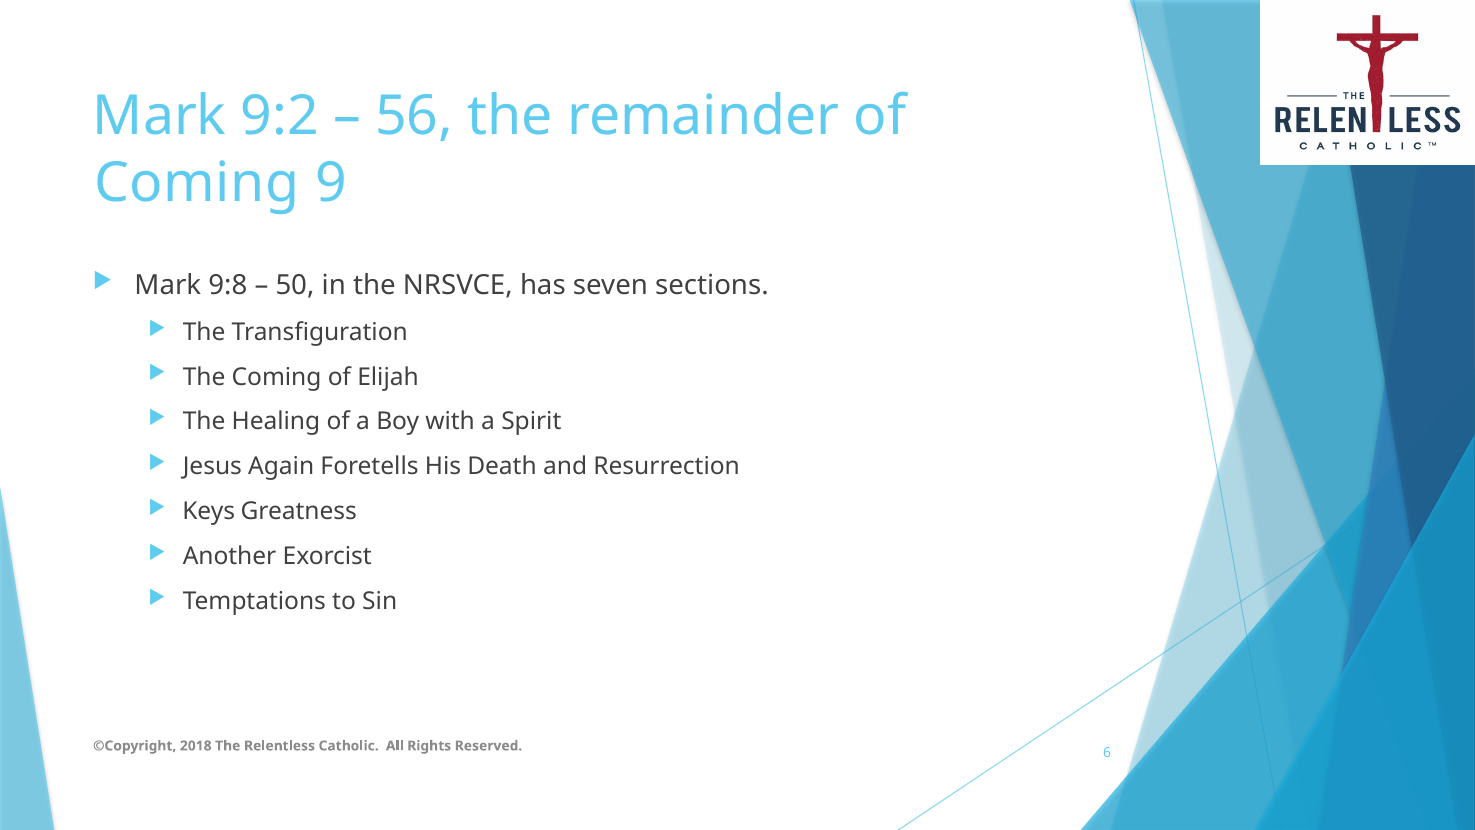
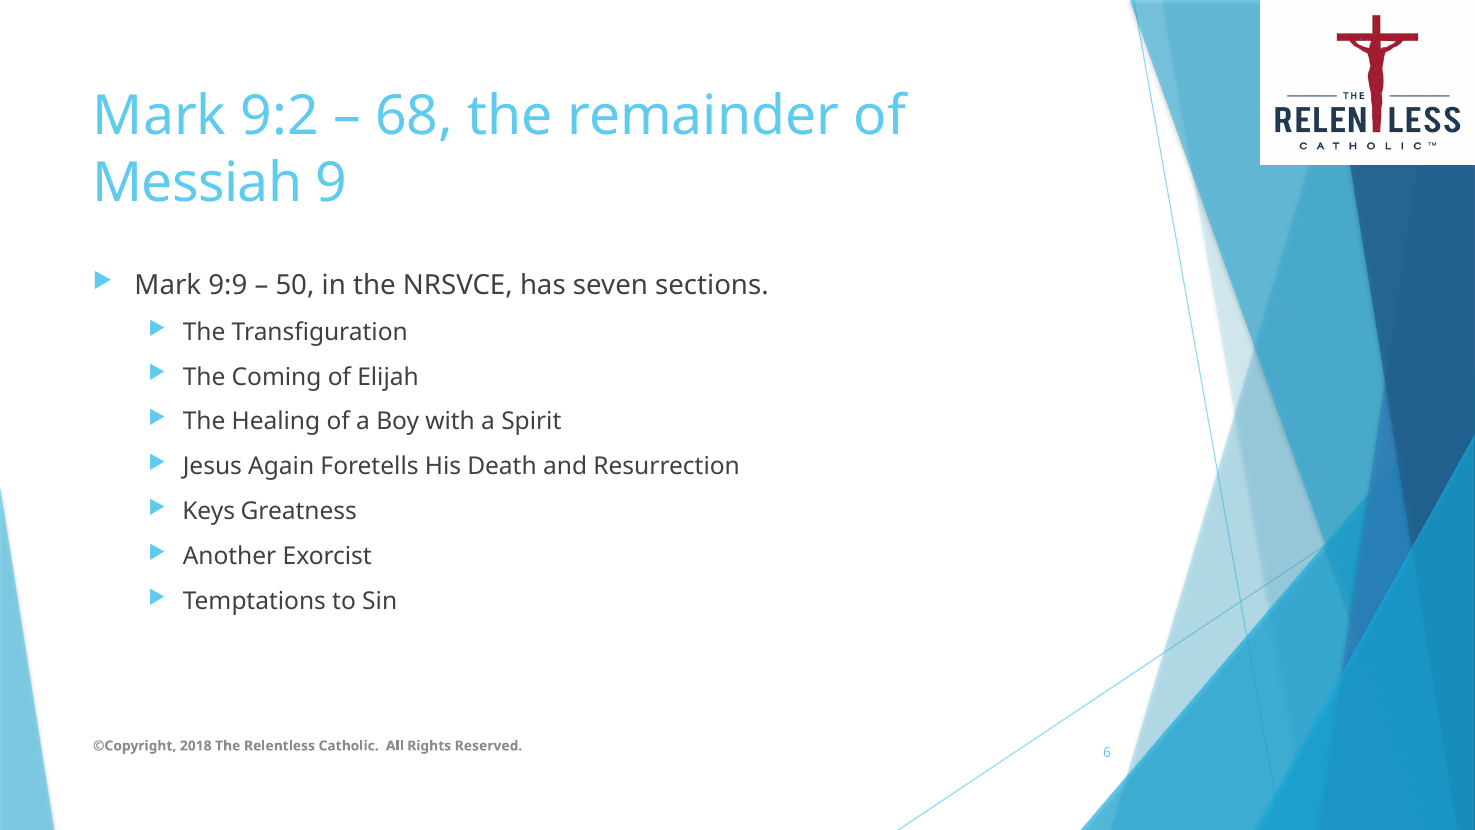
56: 56 -> 68
Coming at (197, 183): Coming -> Messiah
9:8: 9:8 -> 9:9
